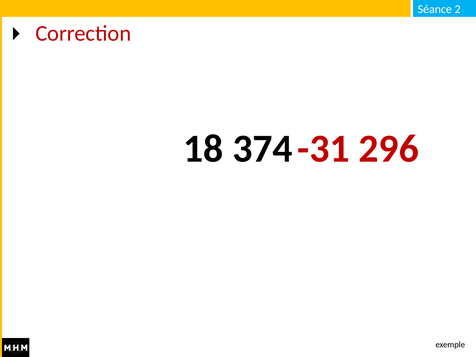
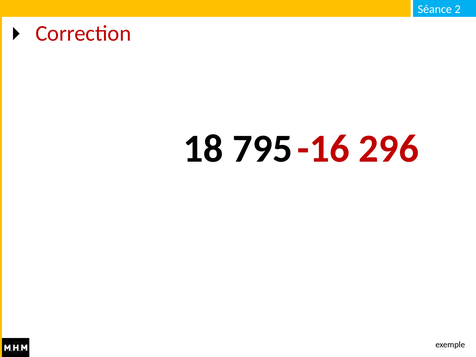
374: 374 -> 795
-31: -31 -> -16
